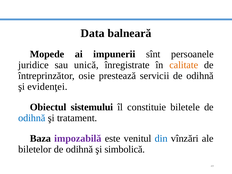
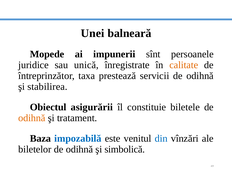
Data: Data -> Unei
osie: osie -> taxa
evidenţei: evidenţei -> stabilirea
sistemului: sistemului -> asigurării
odihnă at (32, 118) colour: blue -> orange
impozabilă colour: purple -> blue
